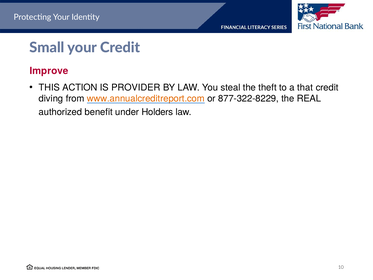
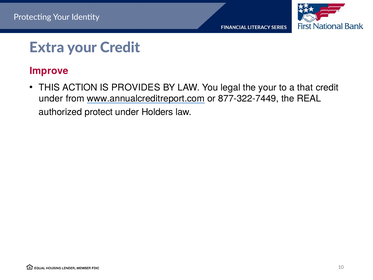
Small: Small -> Extra
PROVIDER: PROVIDER -> PROVIDES
steal: steal -> legal
the theft: theft -> your
diving at (51, 99): diving -> under
www.annualcreditreport.com colour: orange -> black
877-322-8229: 877-322-8229 -> 877-322-7449
benefit: benefit -> protect
